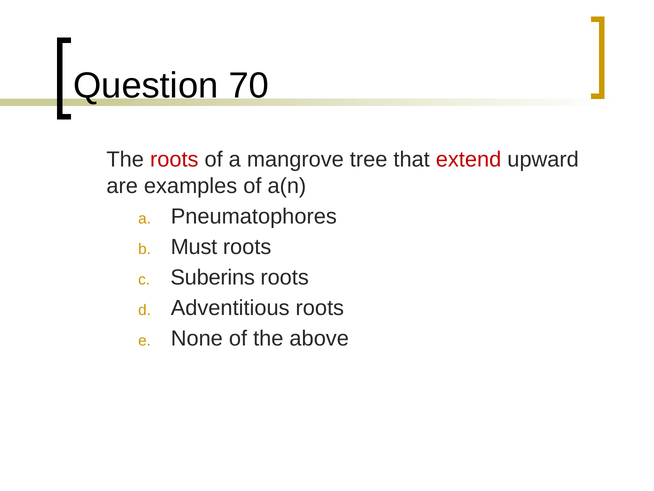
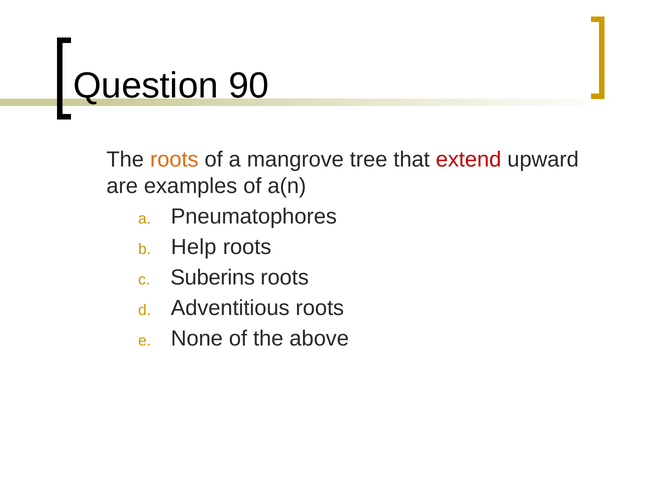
70: 70 -> 90
roots at (174, 160) colour: red -> orange
Must: Must -> Help
